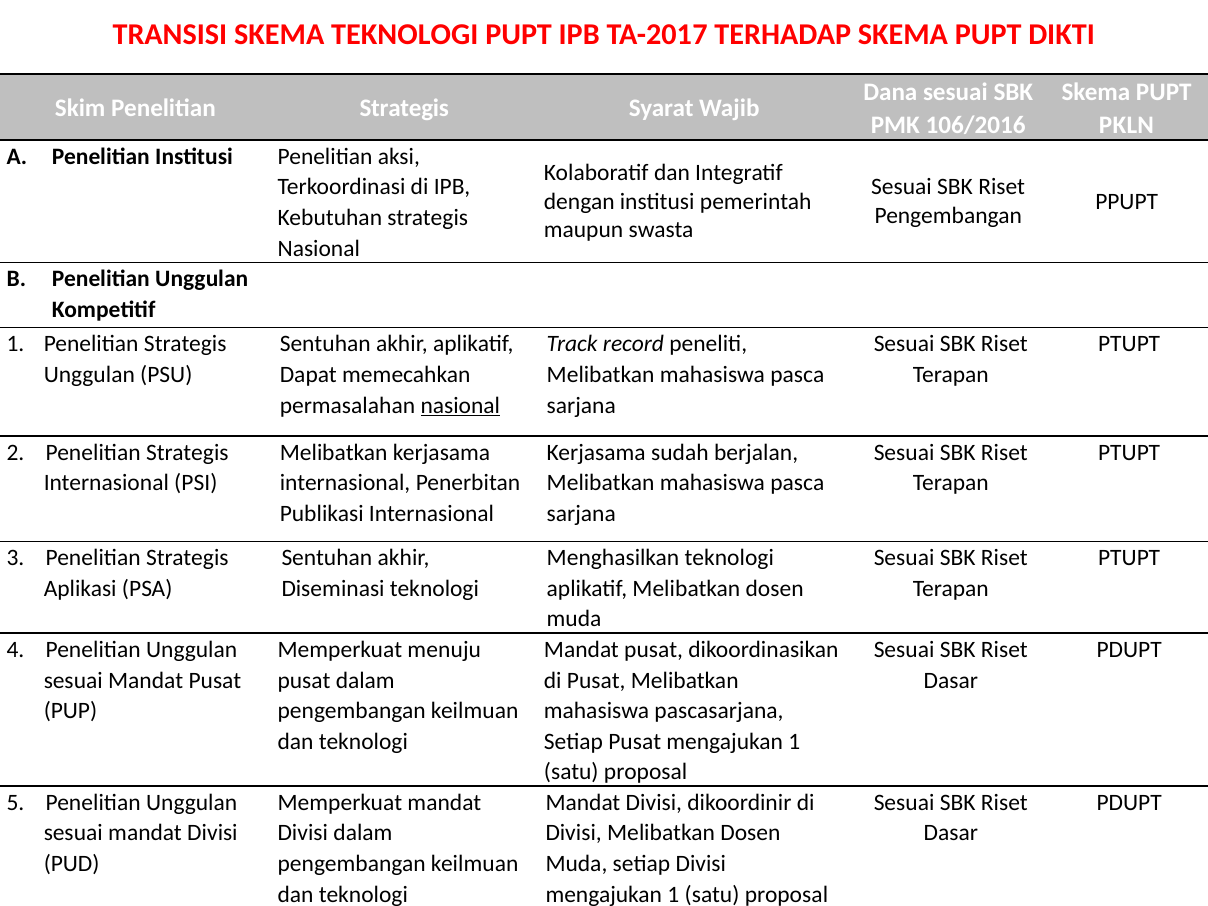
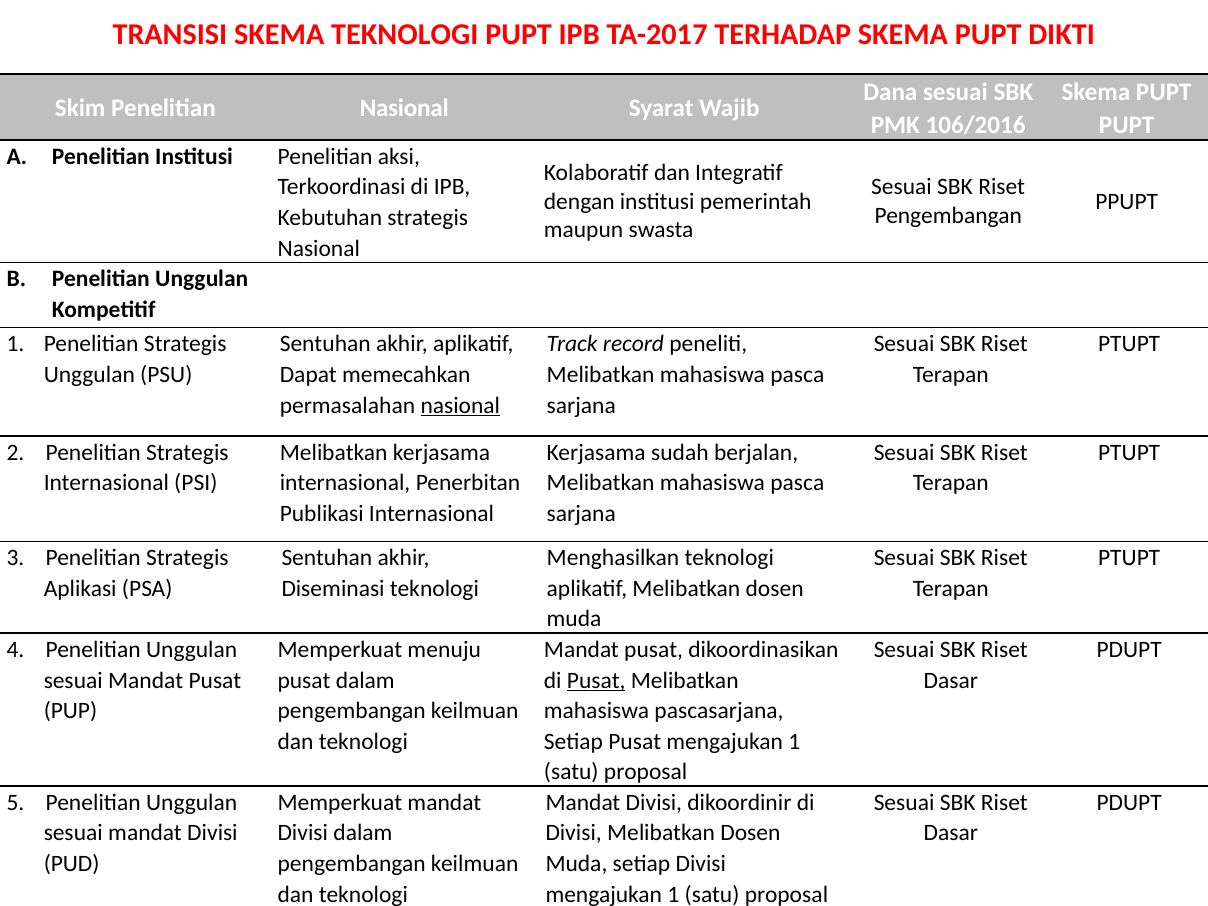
Skim Penelitian Strategis: Strategis -> Nasional
PKLN at (1126, 125): PKLN -> PUPT
Pusat at (596, 680) underline: none -> present
